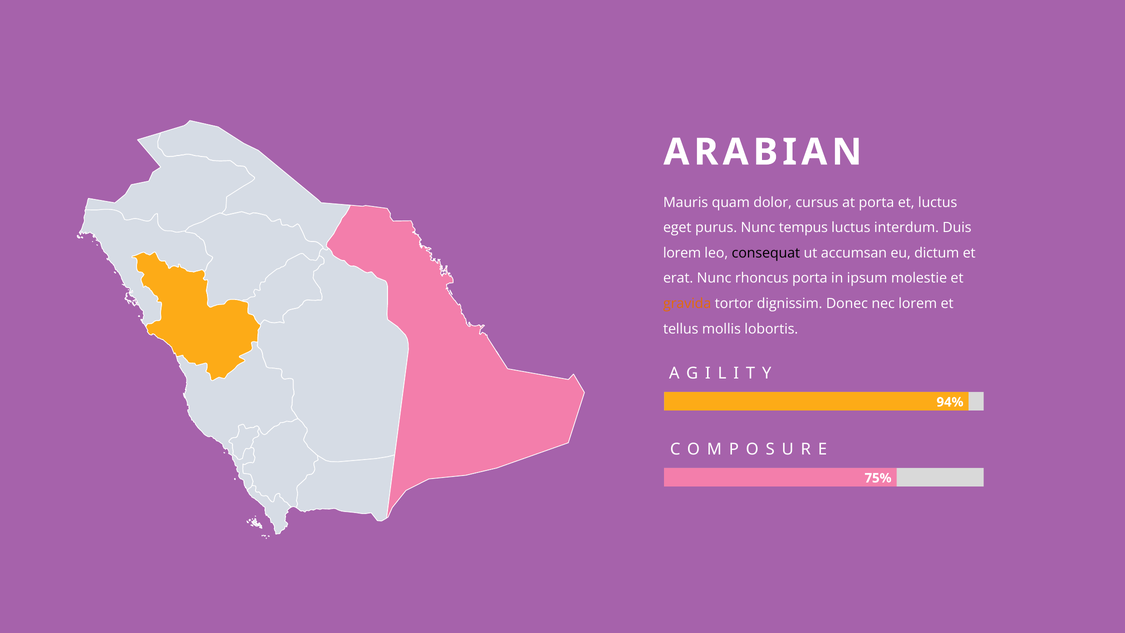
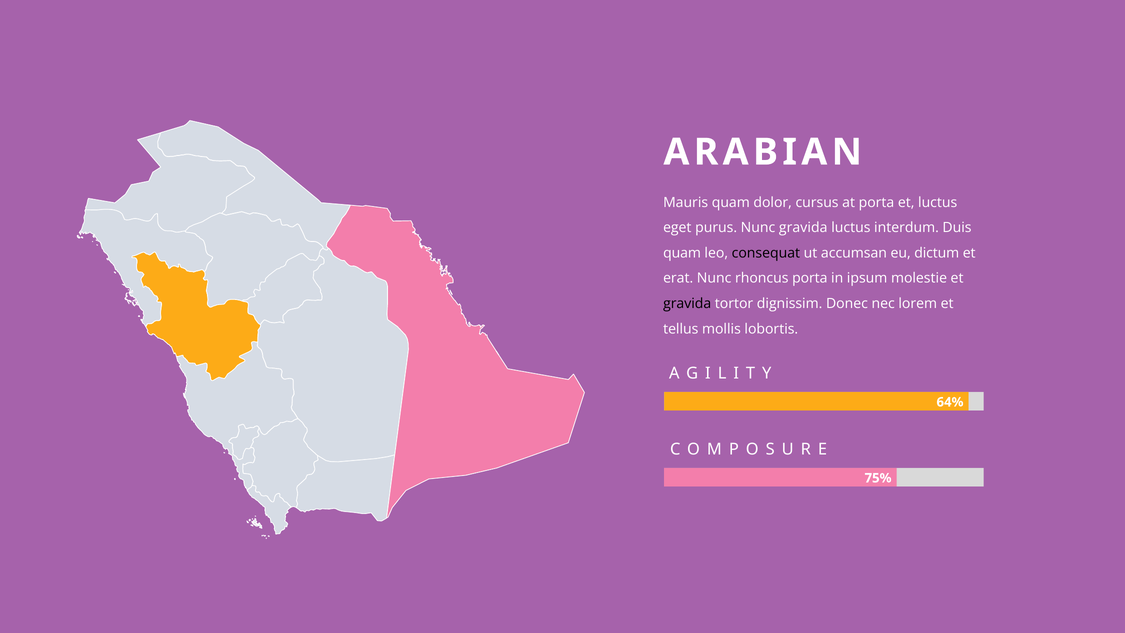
Nunc tempus: tempus -> gravida
lorem at (682, 253): lorem -> quam
gravida at (687, 303) colour: orange -> black
94%: 94% -> 64%
